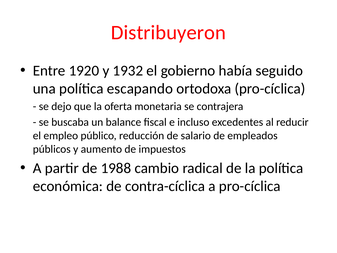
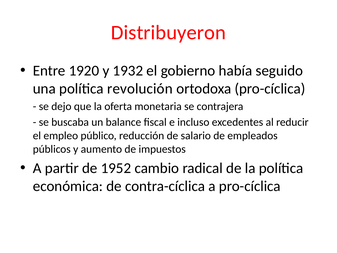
escapando: escapando -> revolución
1988: 1988 -> 1952
